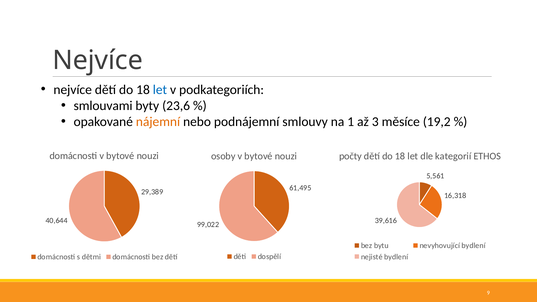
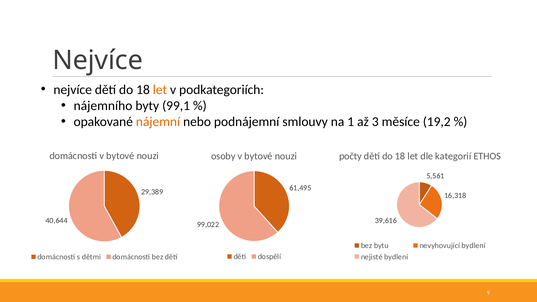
let at (160, 90) colour: blue -> orange
smlouvami: smlouvami -> nájemního
23,6: 23,6 -> 99,1
